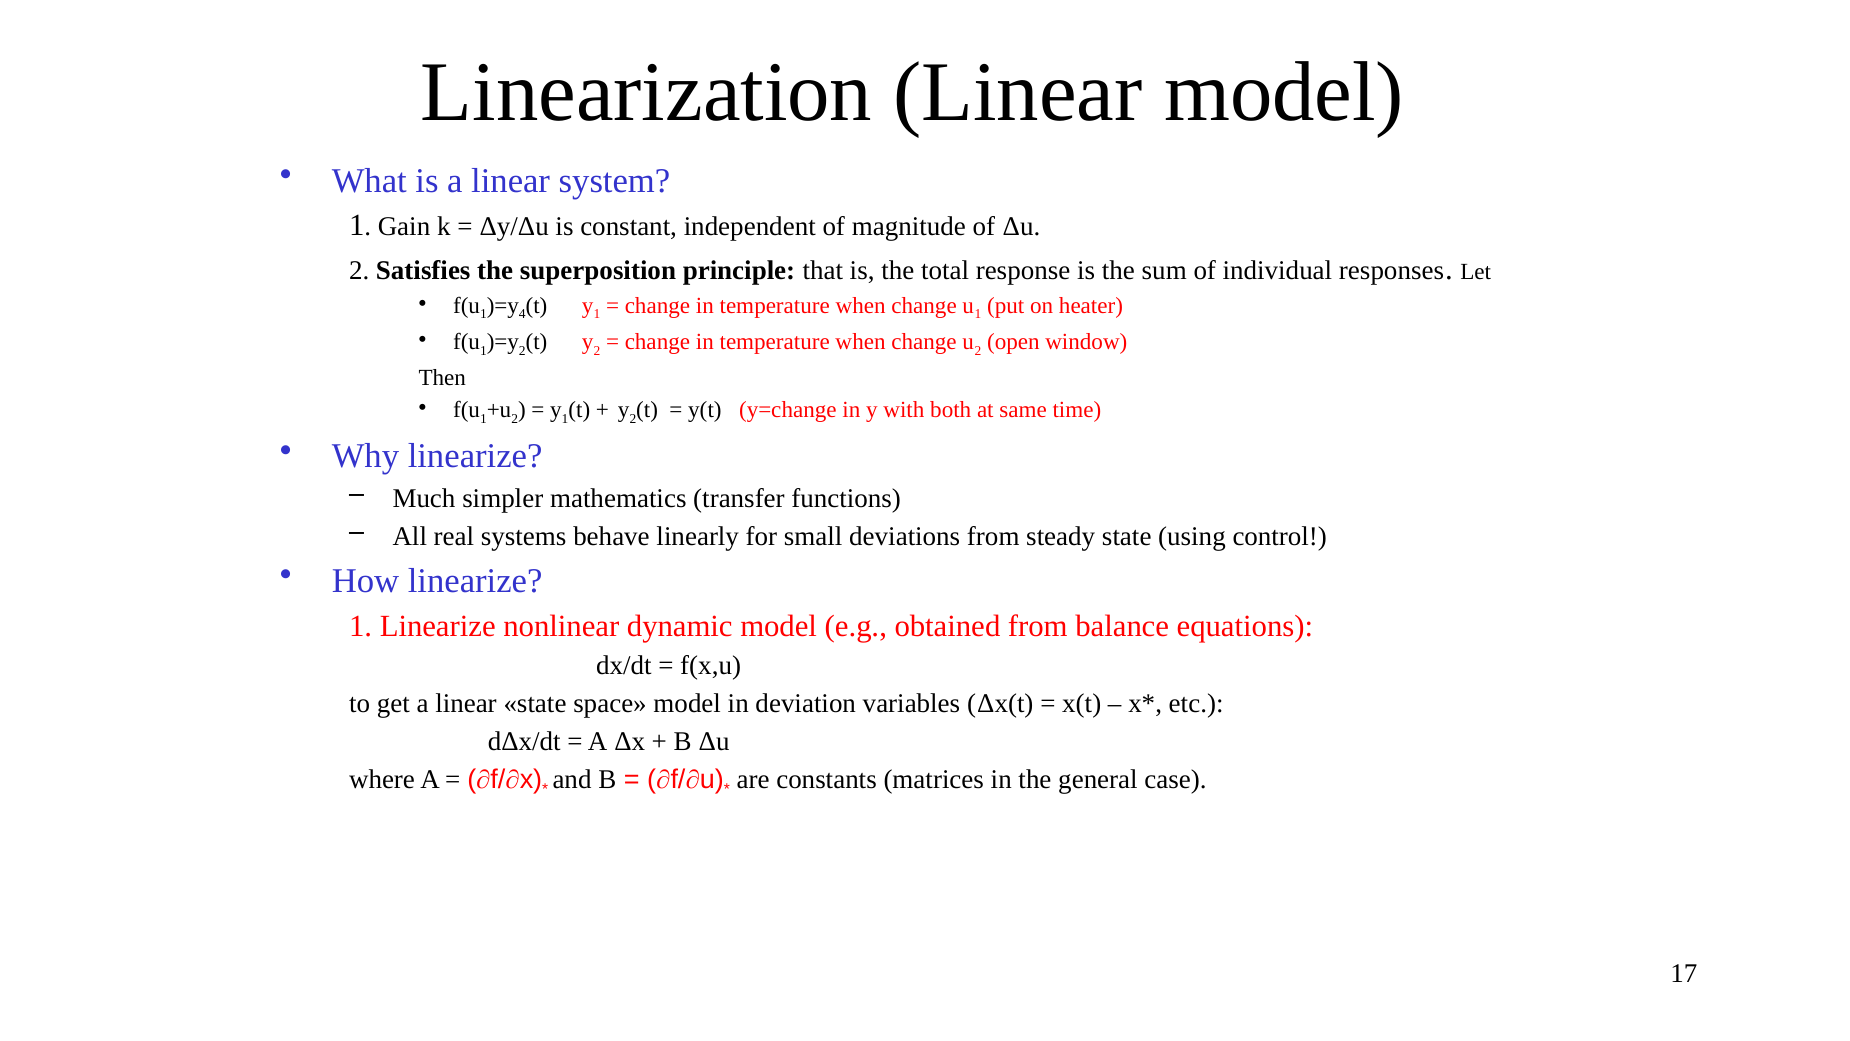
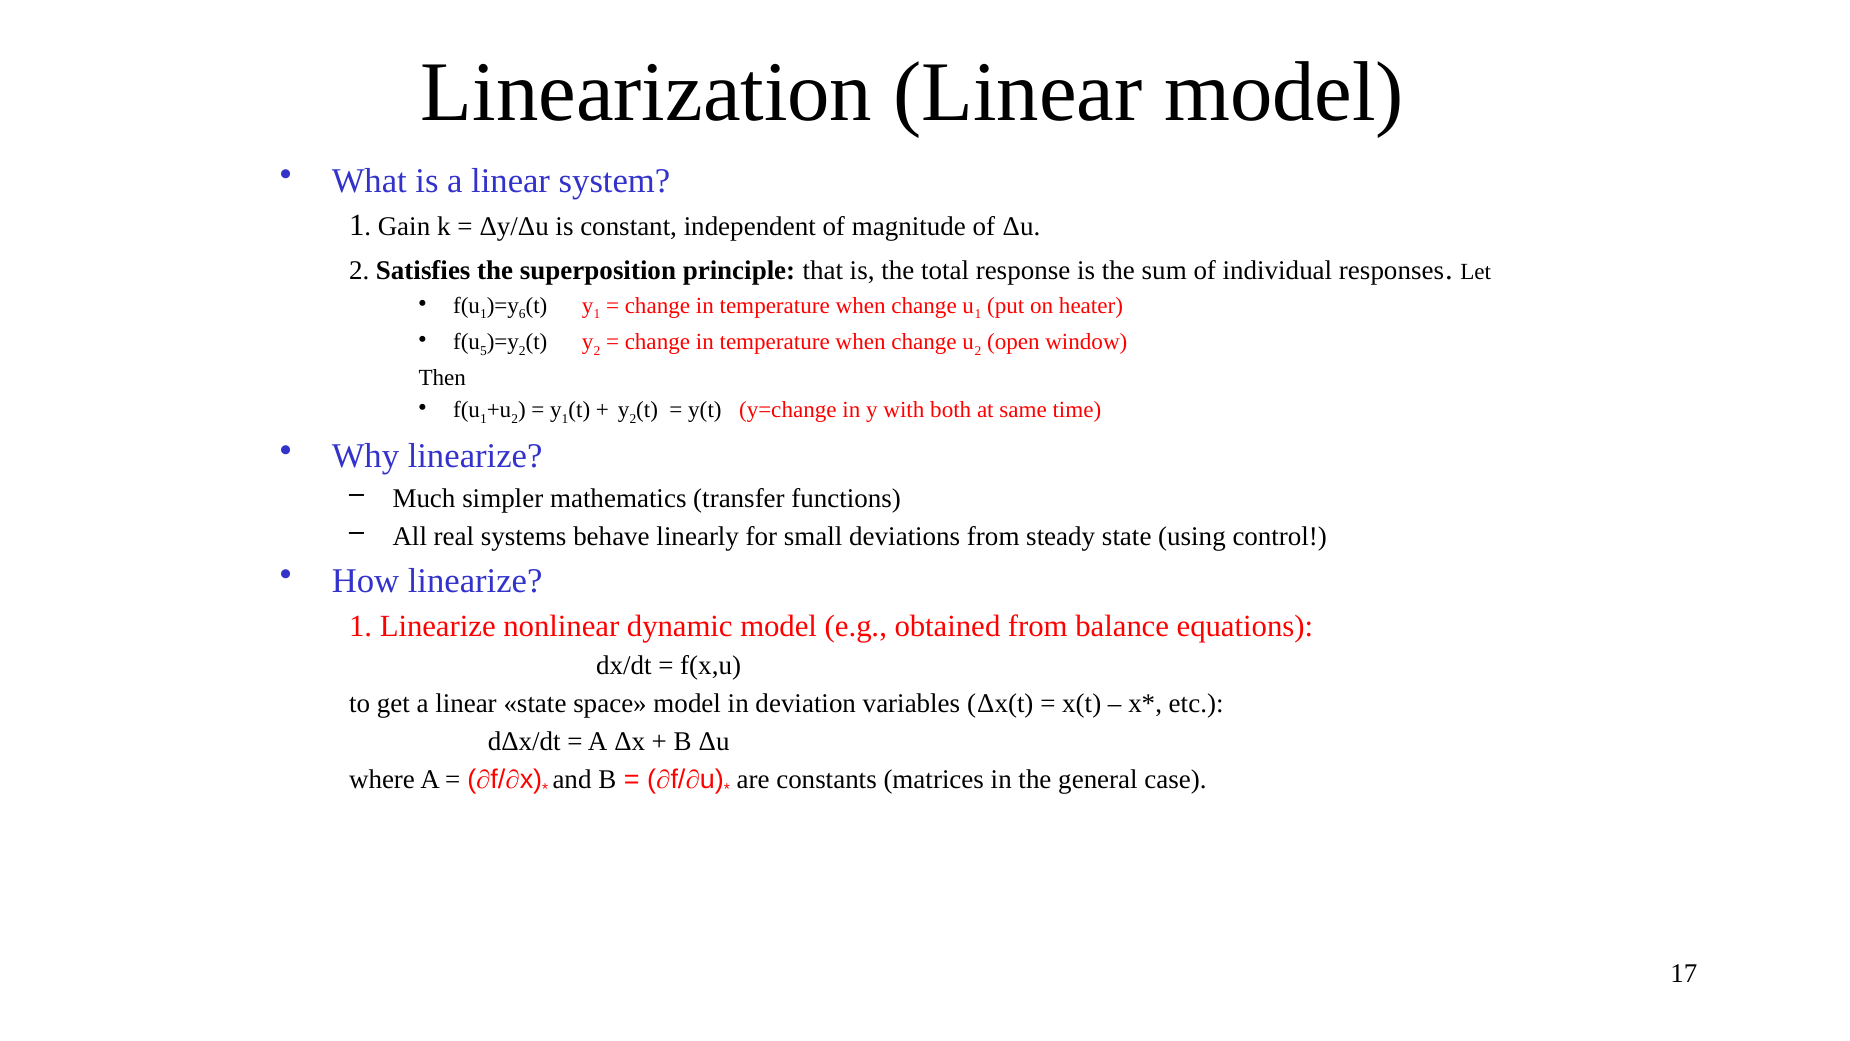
4: 4 -> 6
1 at (483, 350): 1 -> 5
